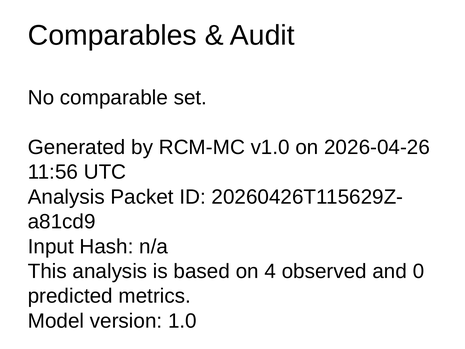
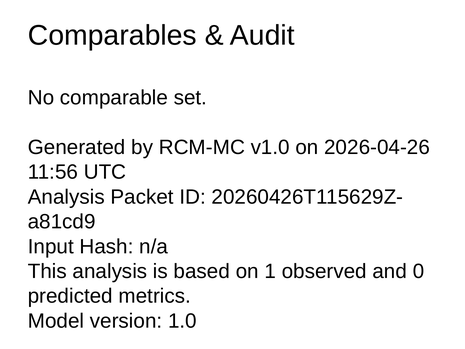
4: 4 -> 1
